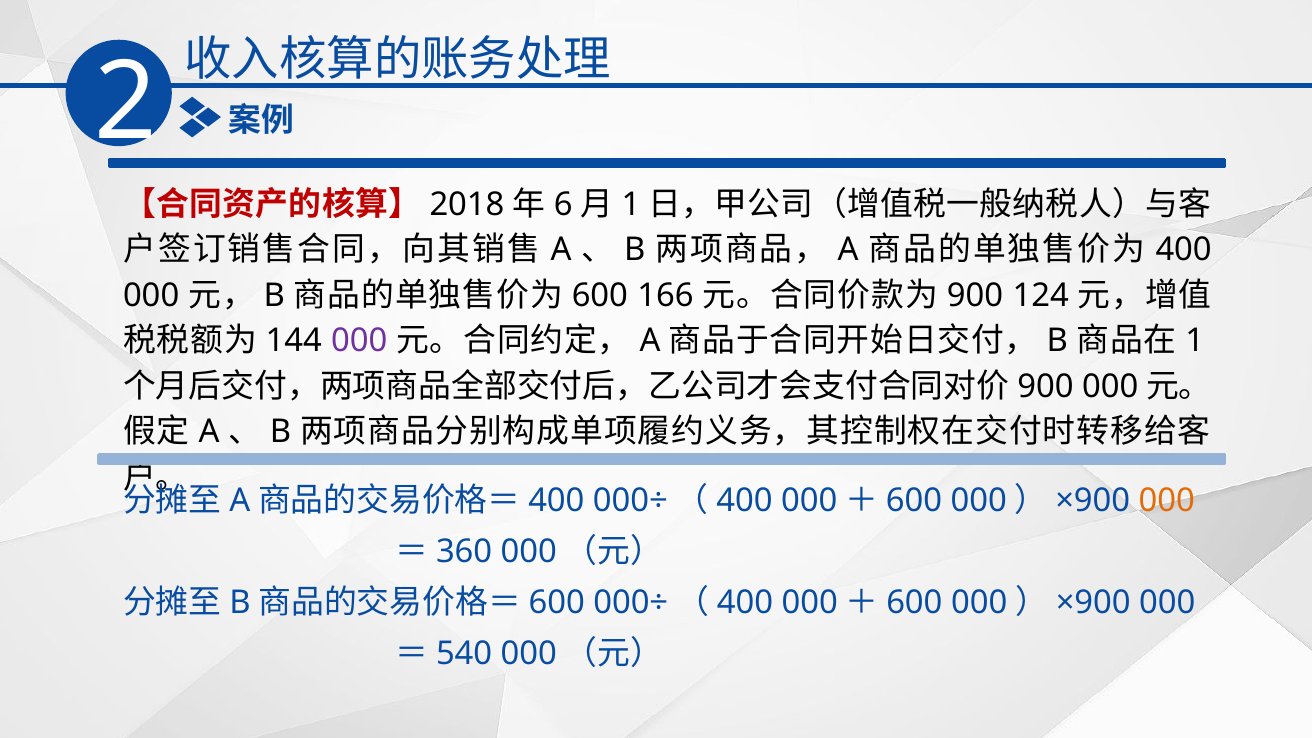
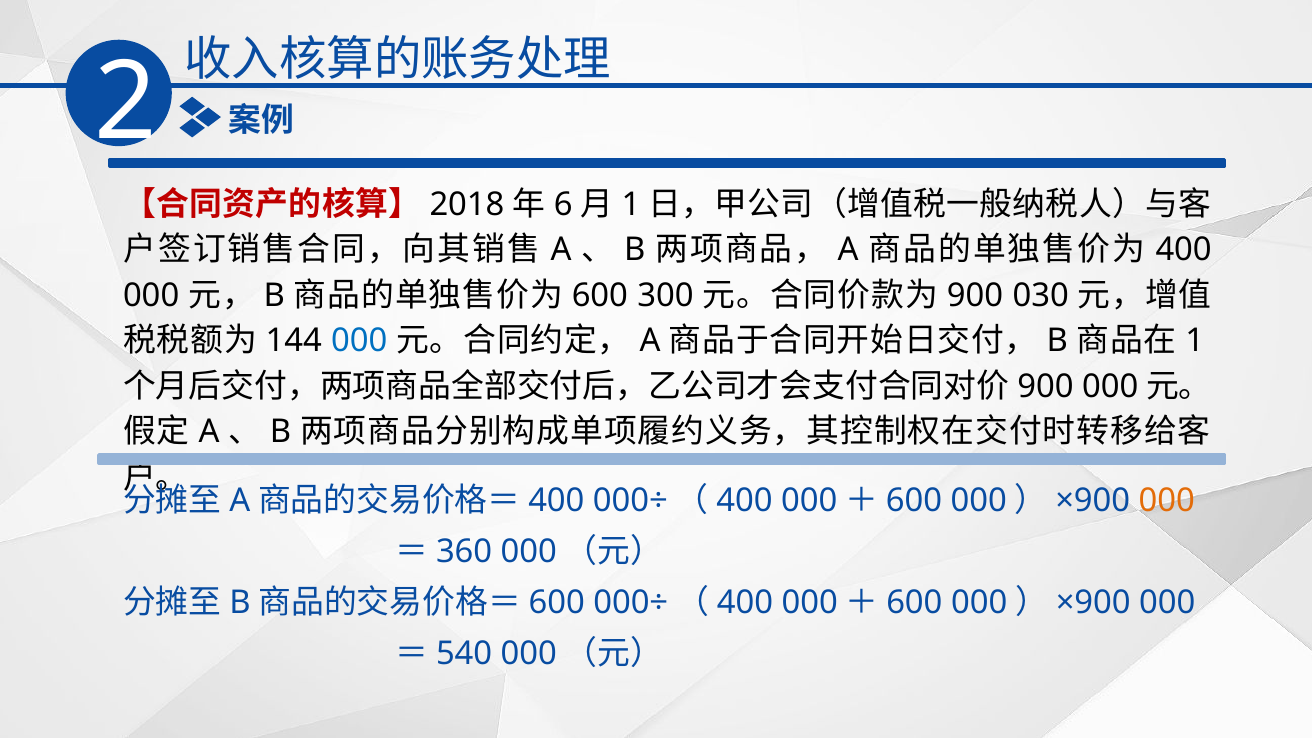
166: 166 -> 300
124: 124 -> 030
000 at (359, 341) colour: purple -> blue
